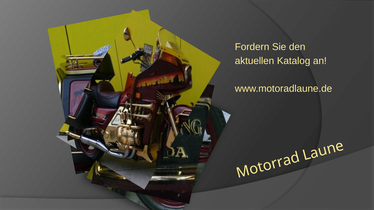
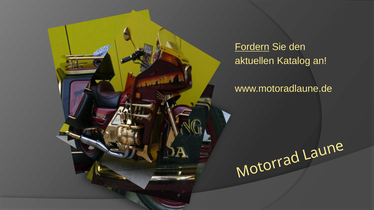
Fordern underline: none -> present
